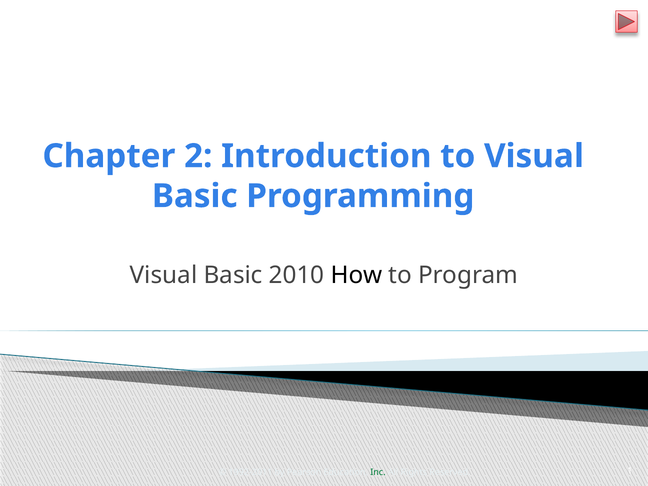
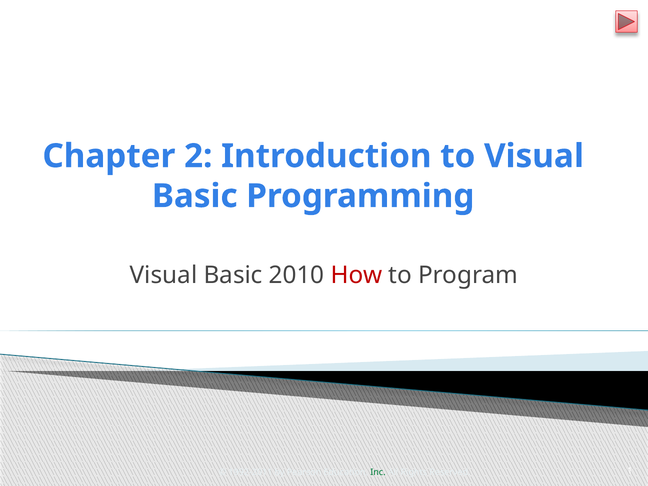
How colour: black -> red
